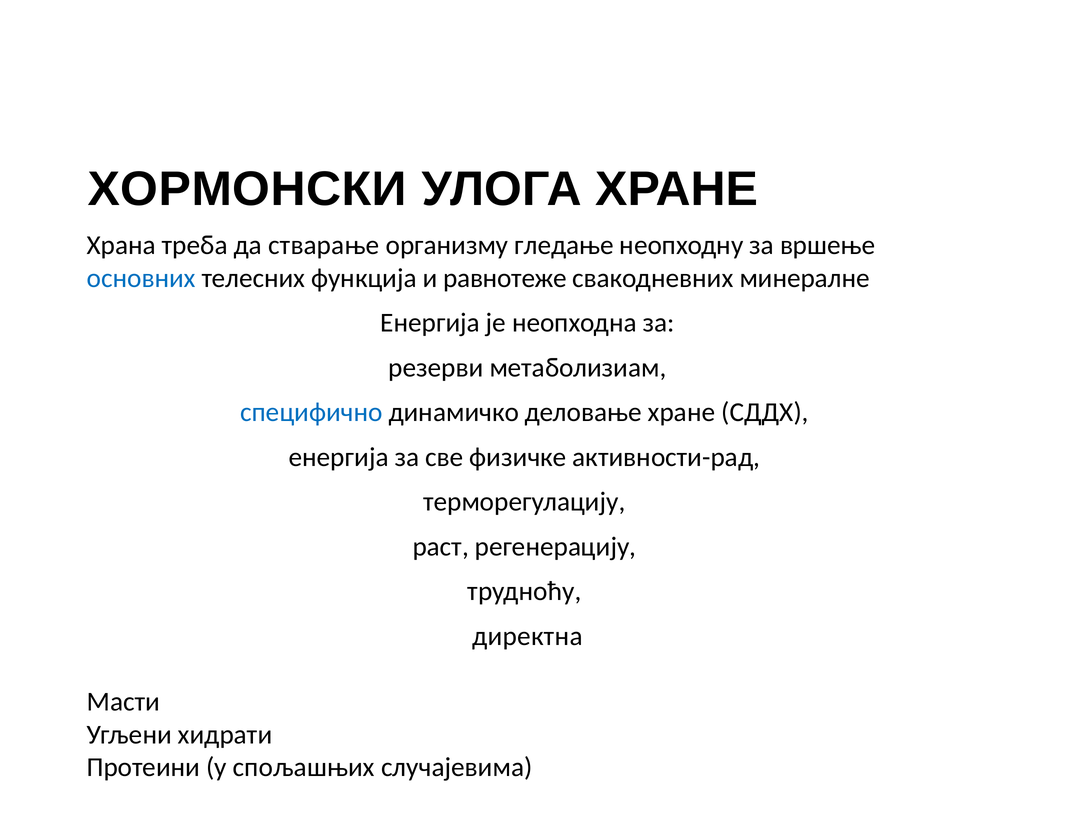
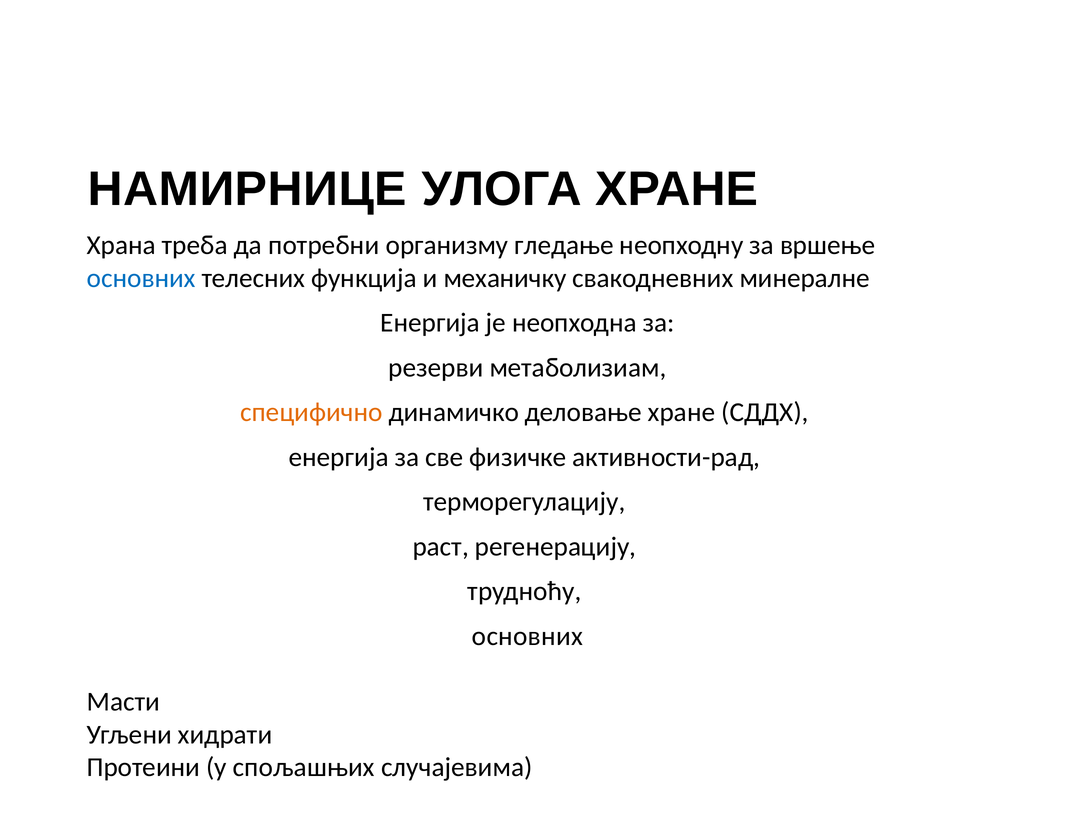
ХОРМОНСКИ: ХОРМОНСКИ -> НАМИРНИЦЕ
стварање: стварање -> потребни
равнотеже: равнотеже -> механичку
специфично colour: blue -> orange
директна at (527, 636): директна -> основних
